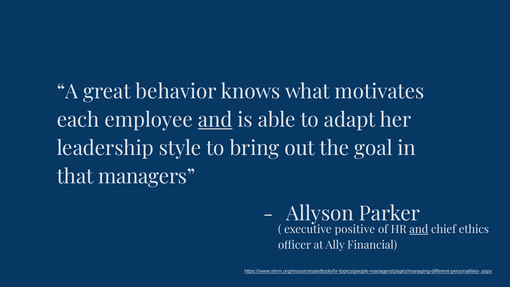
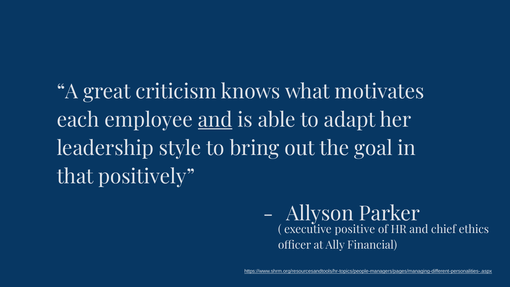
behavior: behavior -> criticism
managers: managers -> positively
and at (419, 229) underline: present -> none
